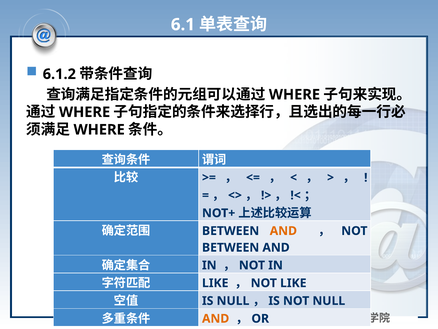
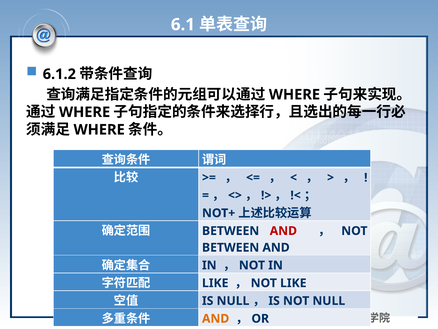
AND at (283, 231) colour: orange -> red
